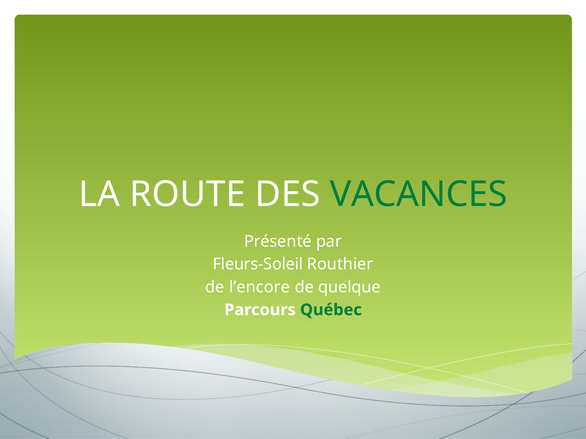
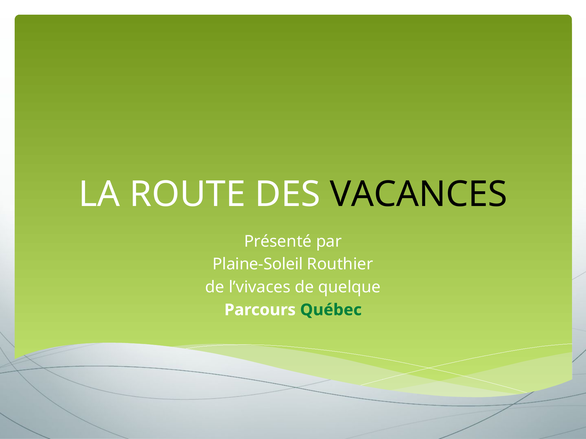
VACANCES colour: green -> black
Fleurs-Soleil: Fleurs-Soleil -> Plaine-Soleil
l’encore: l’encore -> l’vivaces
